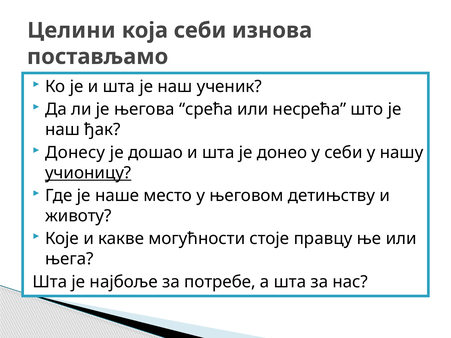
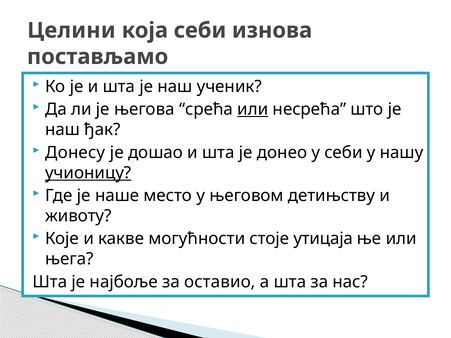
или at (253, 109) underline: none -> present
правцу: правцу -> утицаја
потребе: потребе -> оставио
